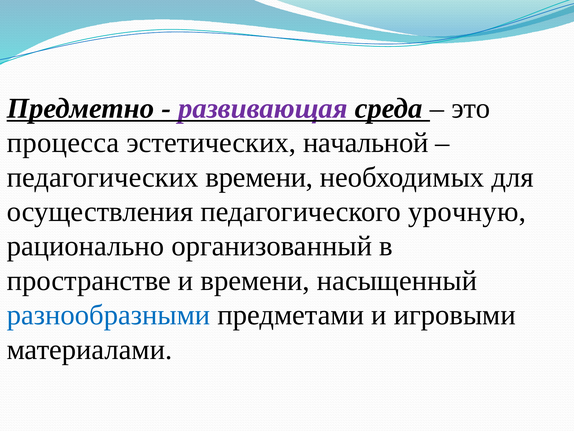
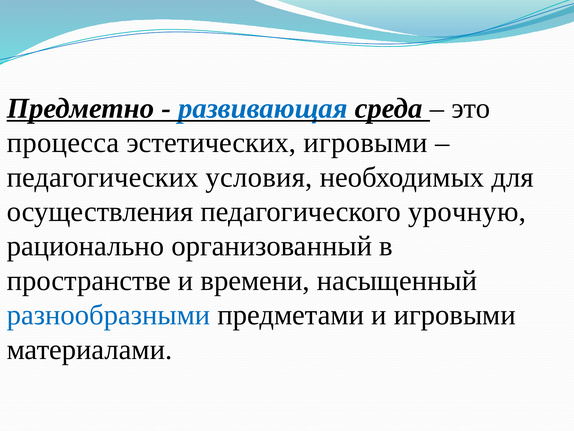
развивающая colour: purple -> blue
эстетических начальной: начальной -> игровыми
педагогических времени: времени -> условия
